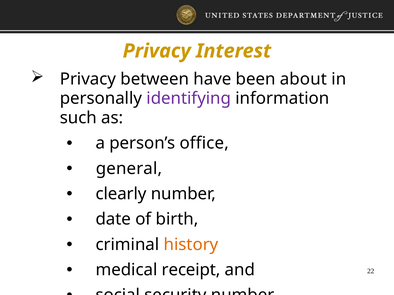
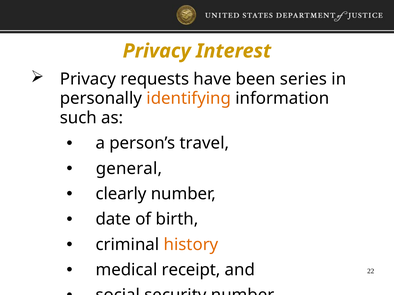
between: between -> requests
about: about -> series
identifying colour: purple -> orange
office: office -> travel
